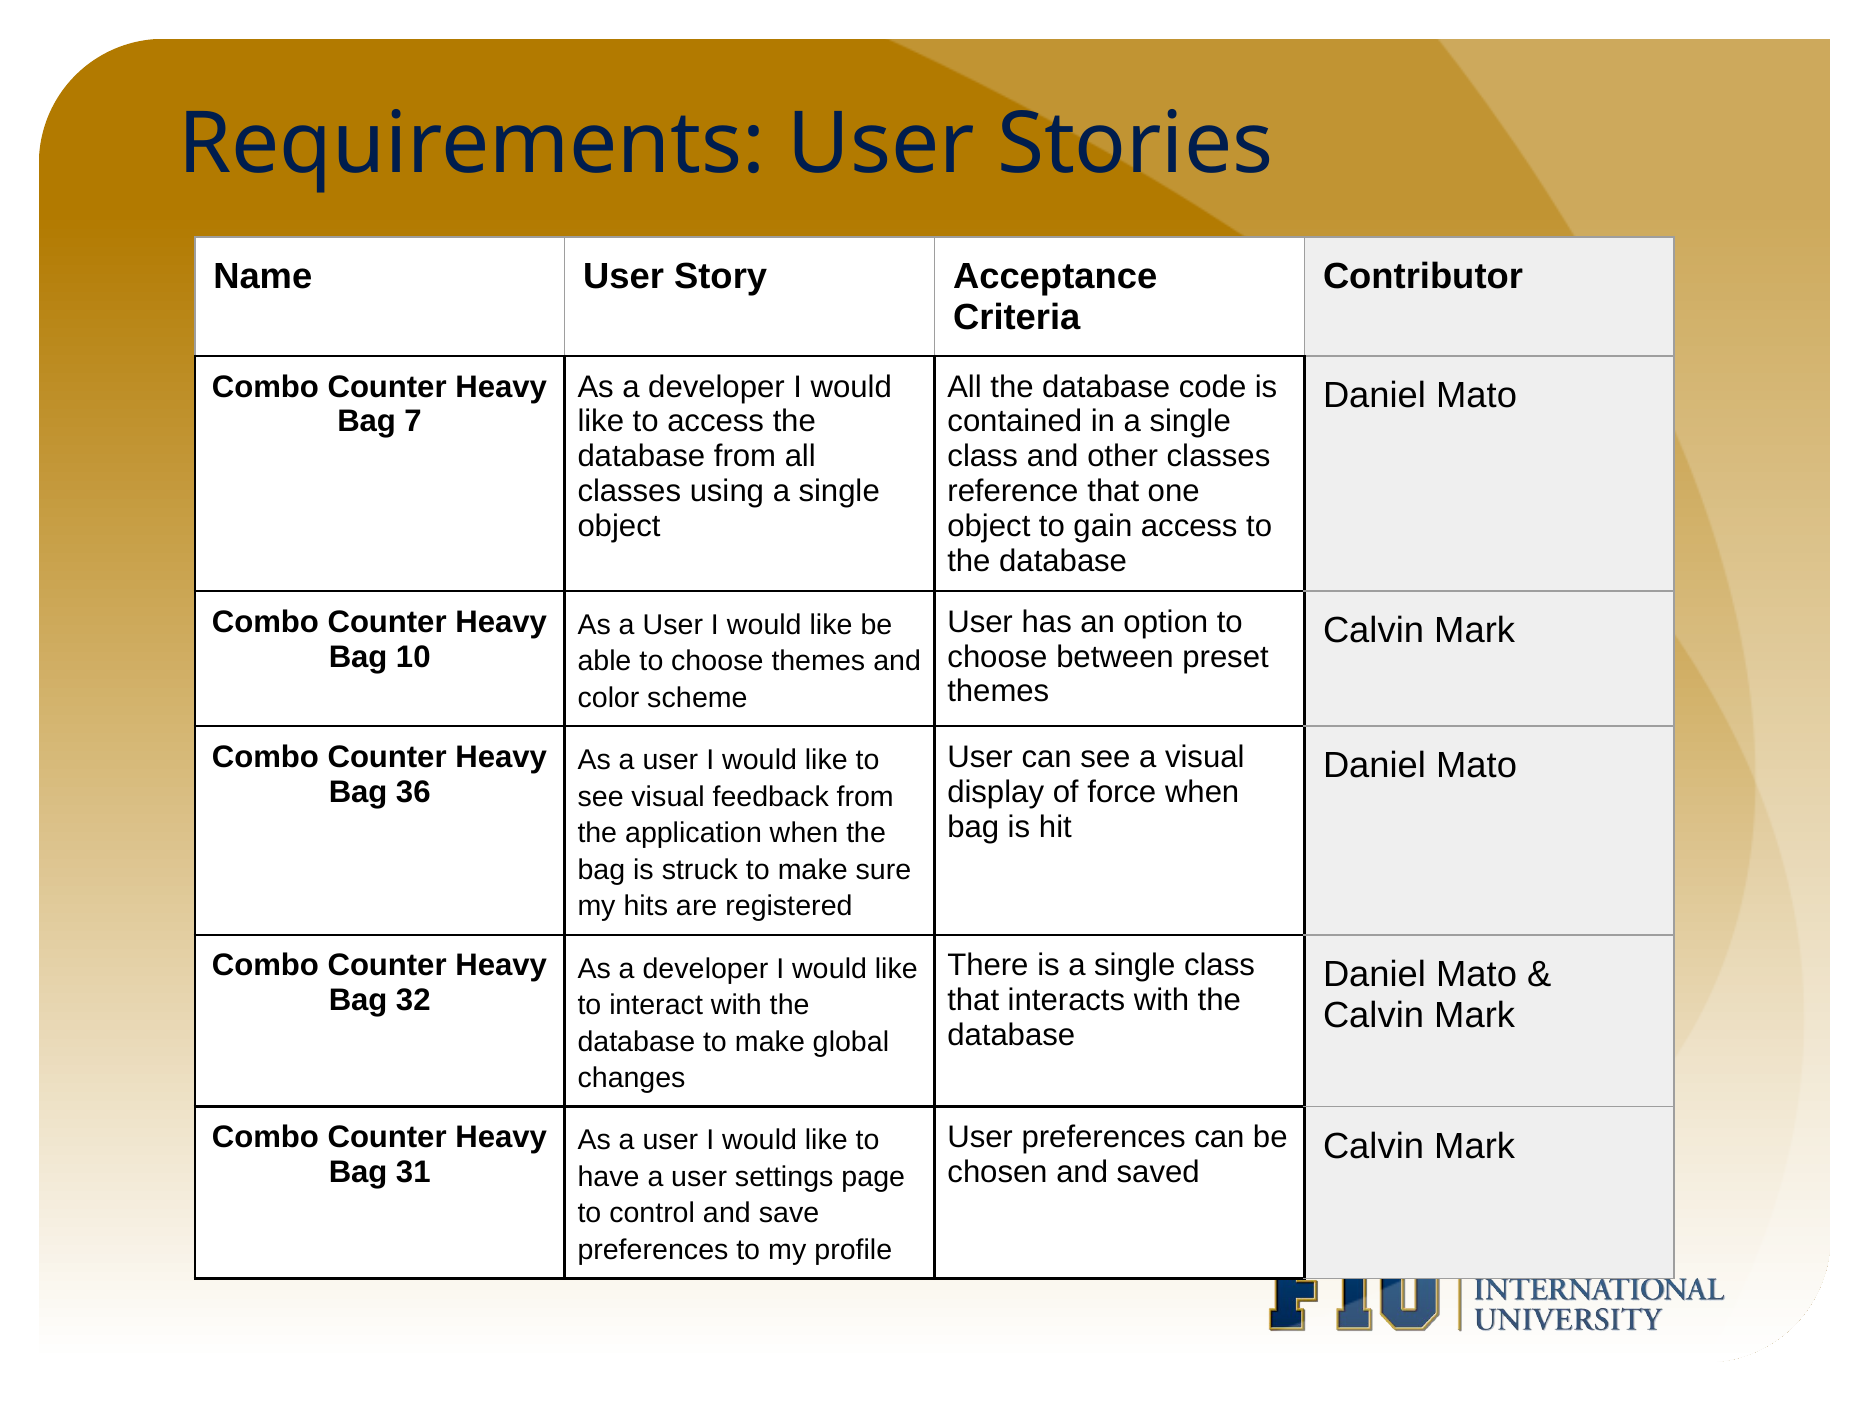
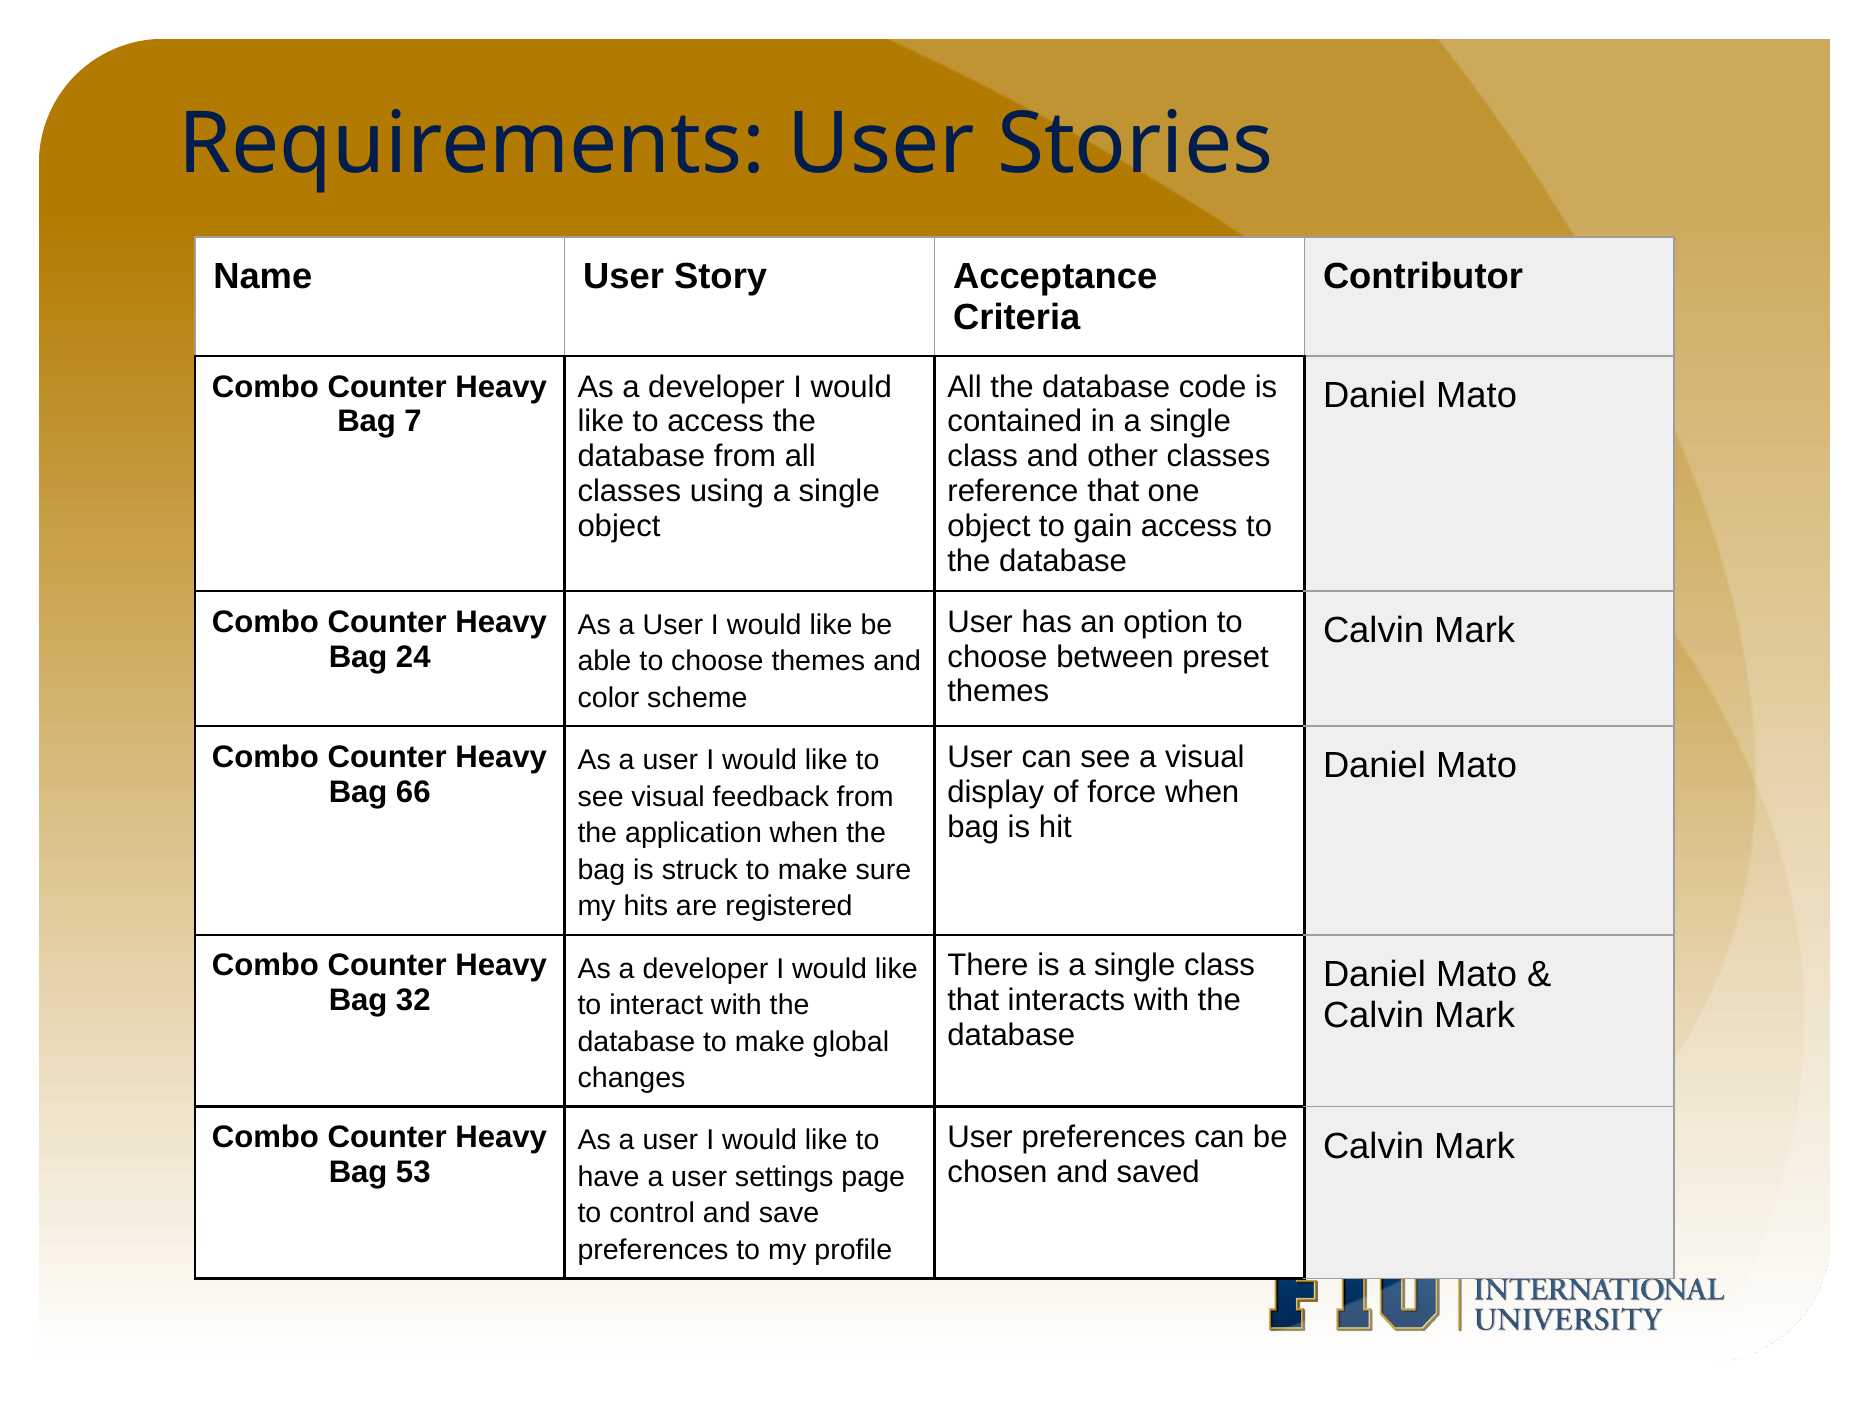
10: 10 -> 24
36: 36 -> 66
31: 31 -> 53
